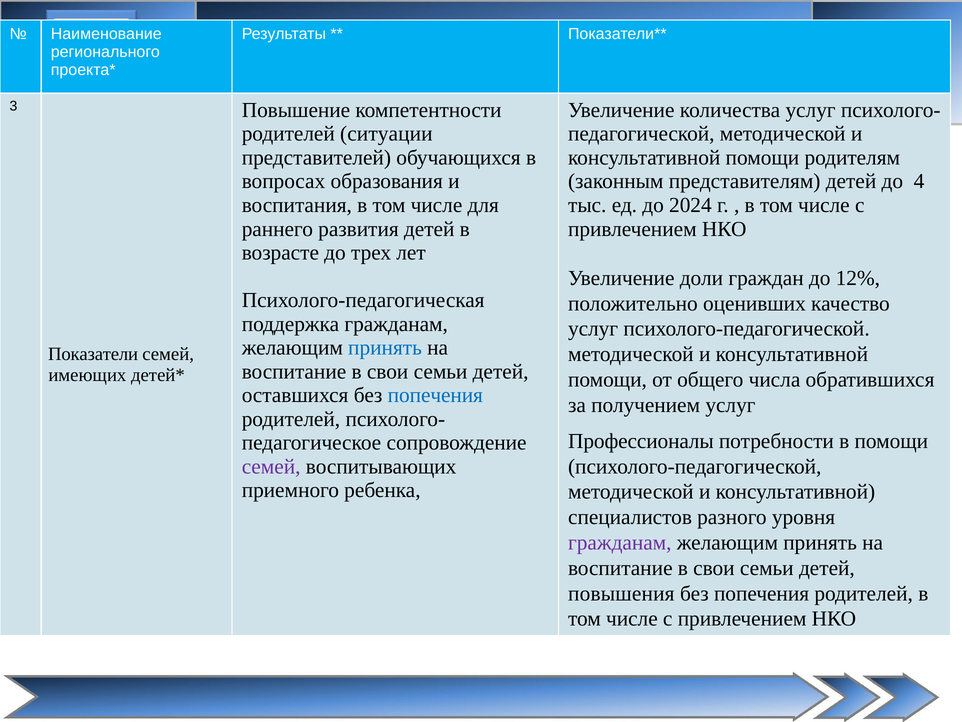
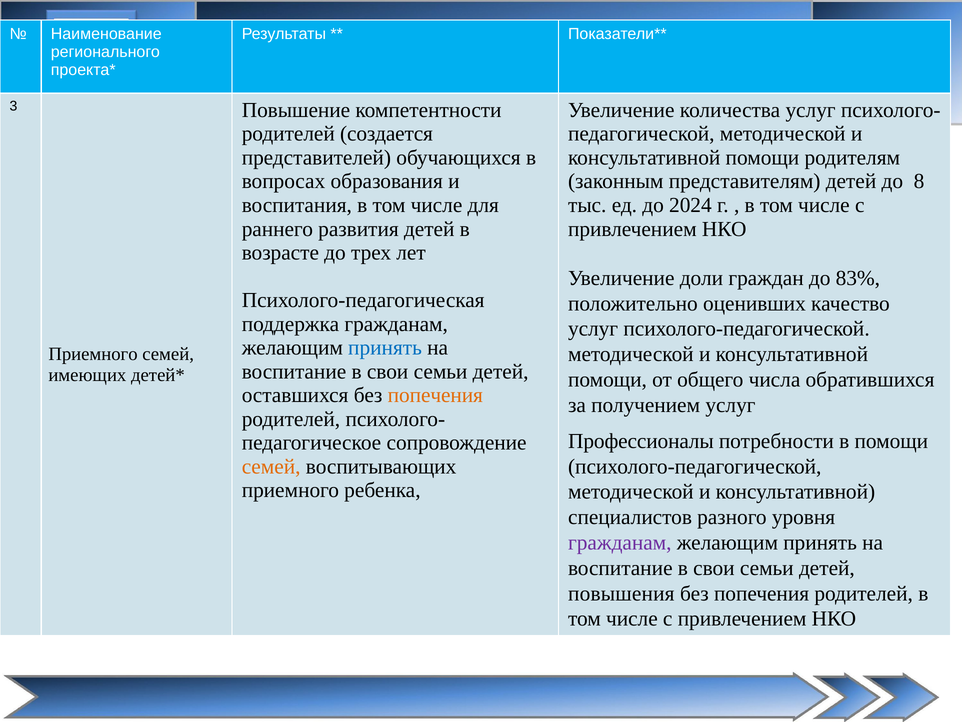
ситуации: ситуации -> создается
4: 4 -> 8
12%: 12% -> 83%
Показатели at (93, 354): Показатели -> Приемного
попечения at (435, 395) colour: blue -> orange
семей at (271, 466) colour: purple -> orange
